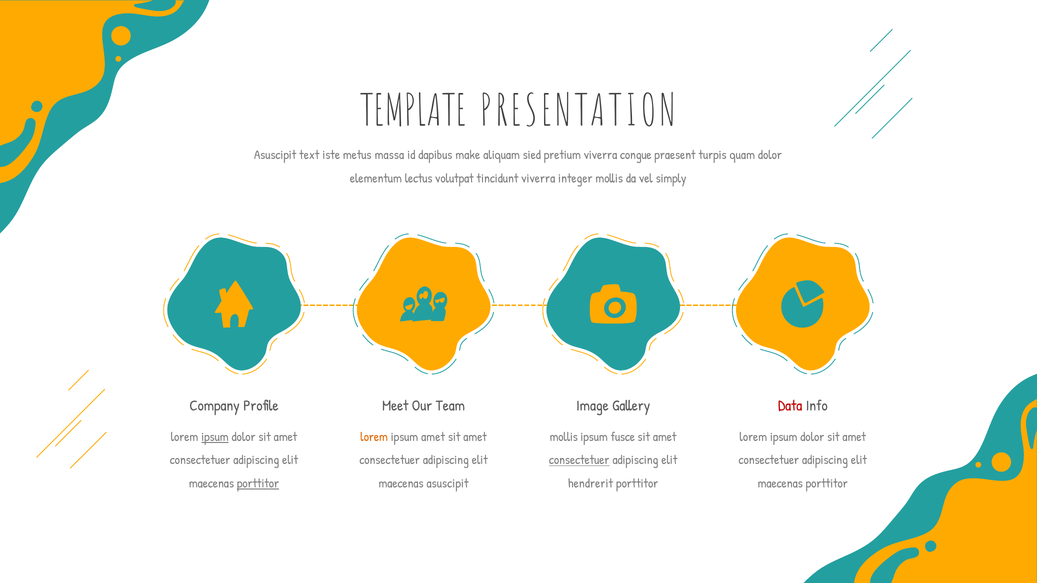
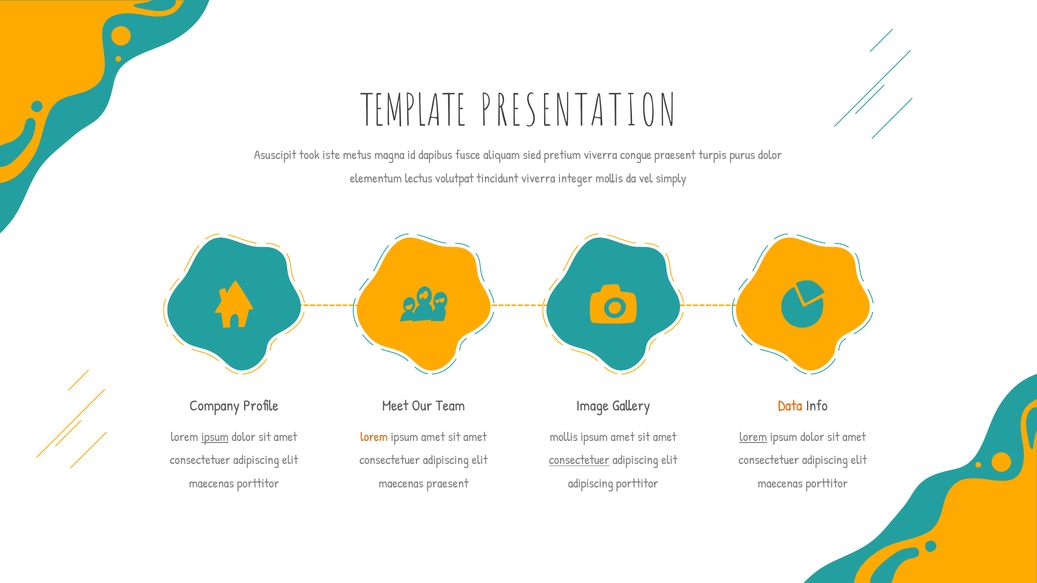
text: text -> took
massa: massa -> magna
make: make -> fusce
quam: quam -> purus
Data colour: red -> orange
fusce at (623, 437): fusce -> amet
lorem at (753, 437) underline: none -> present
porttitor at (258, 484) underline: present -> none
maecenas asuscipit: asuscipit -> praesent
hendrerit at (591, 484): hendrerit -> adipiscing
